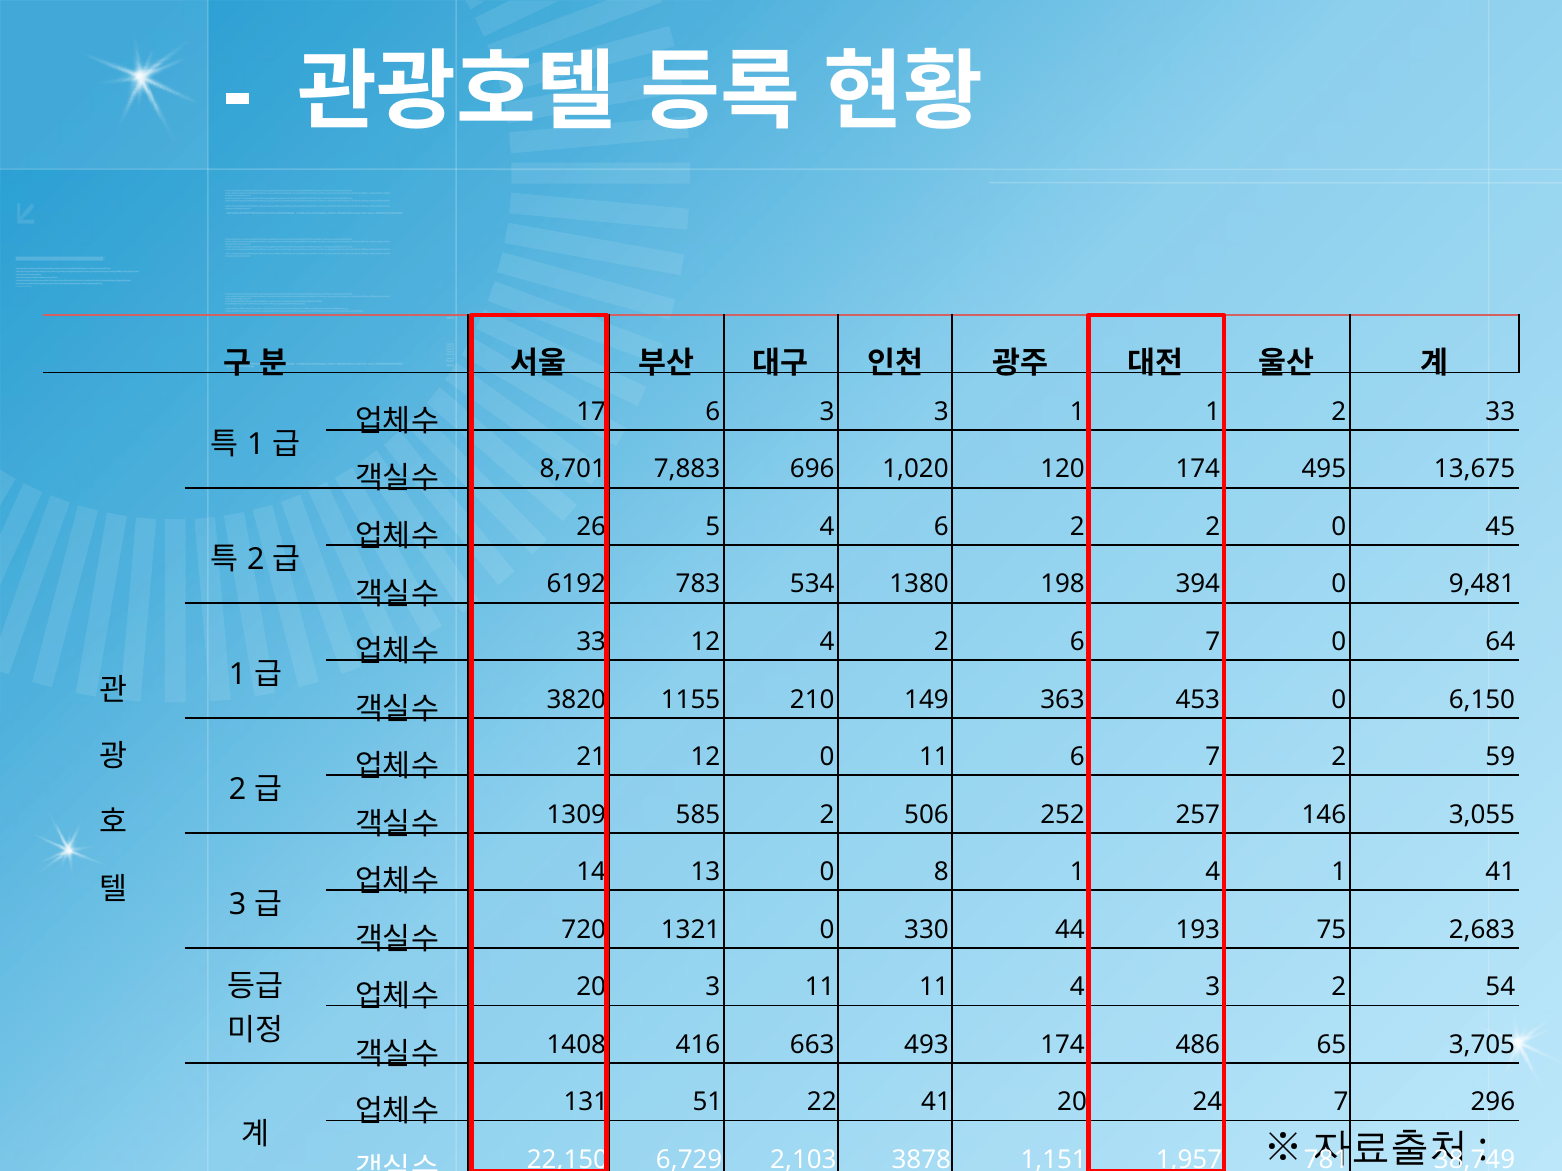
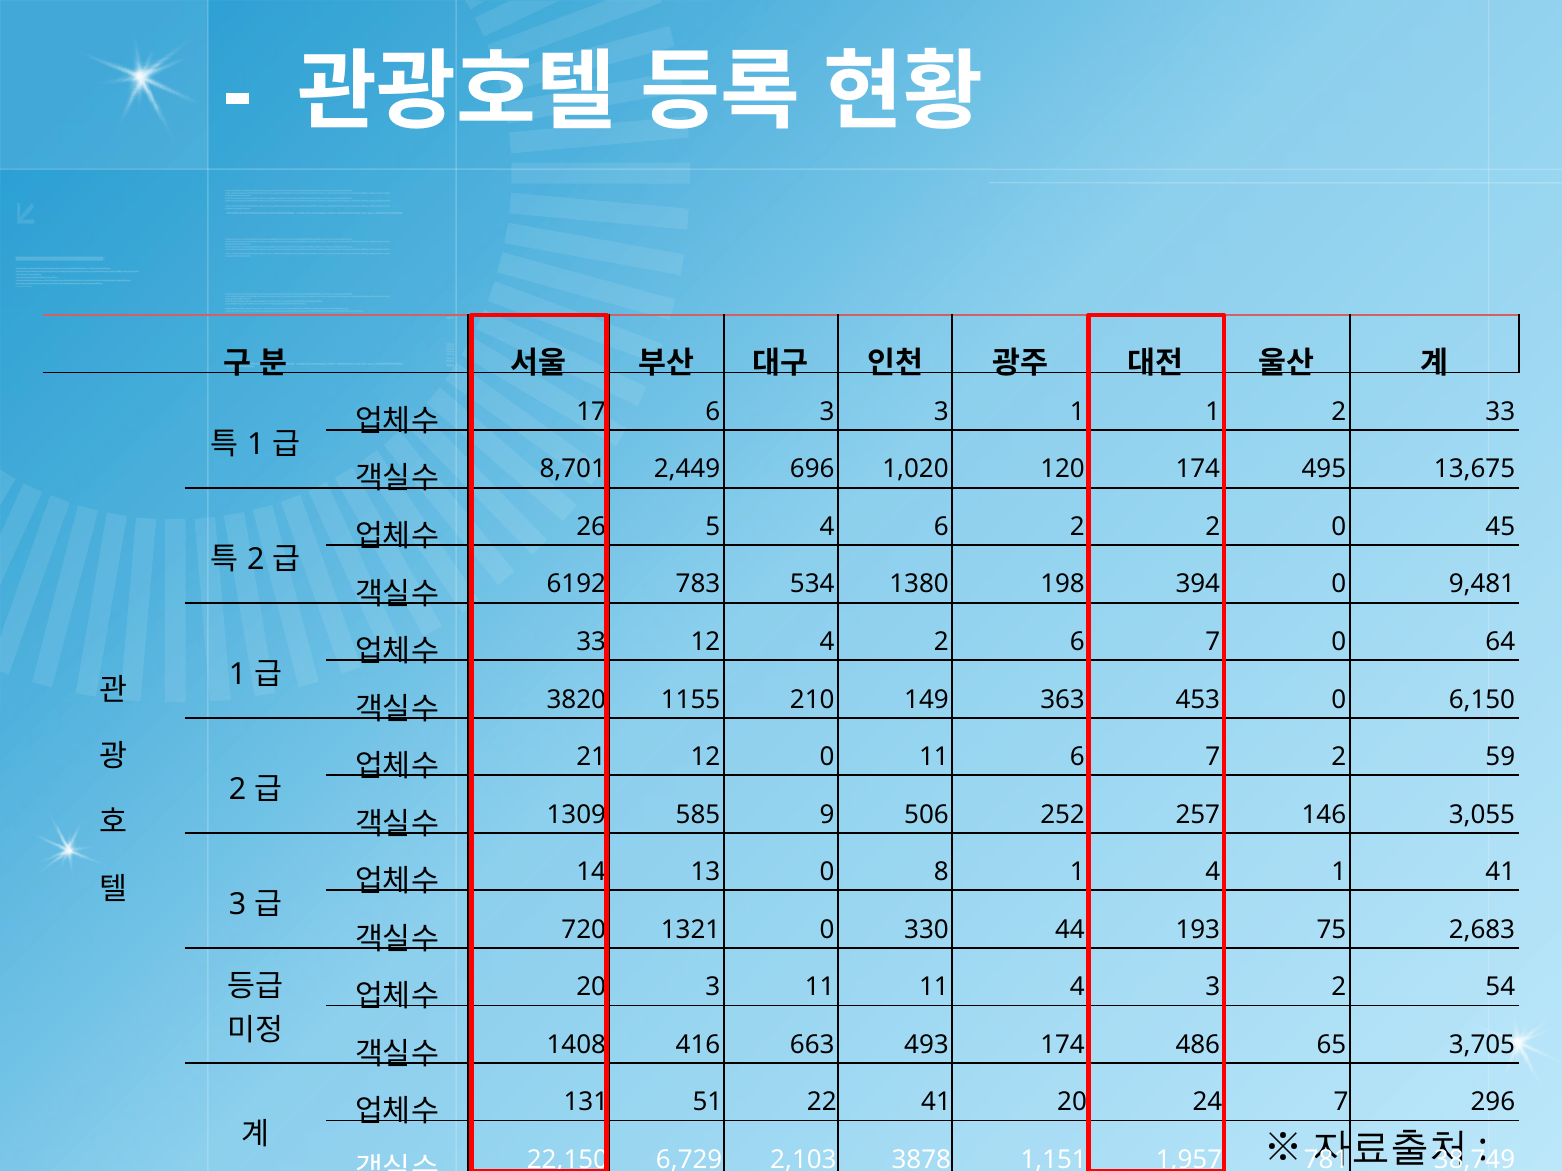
7,883: 7,883 -> 2,449
585 2: 2 -> 9
